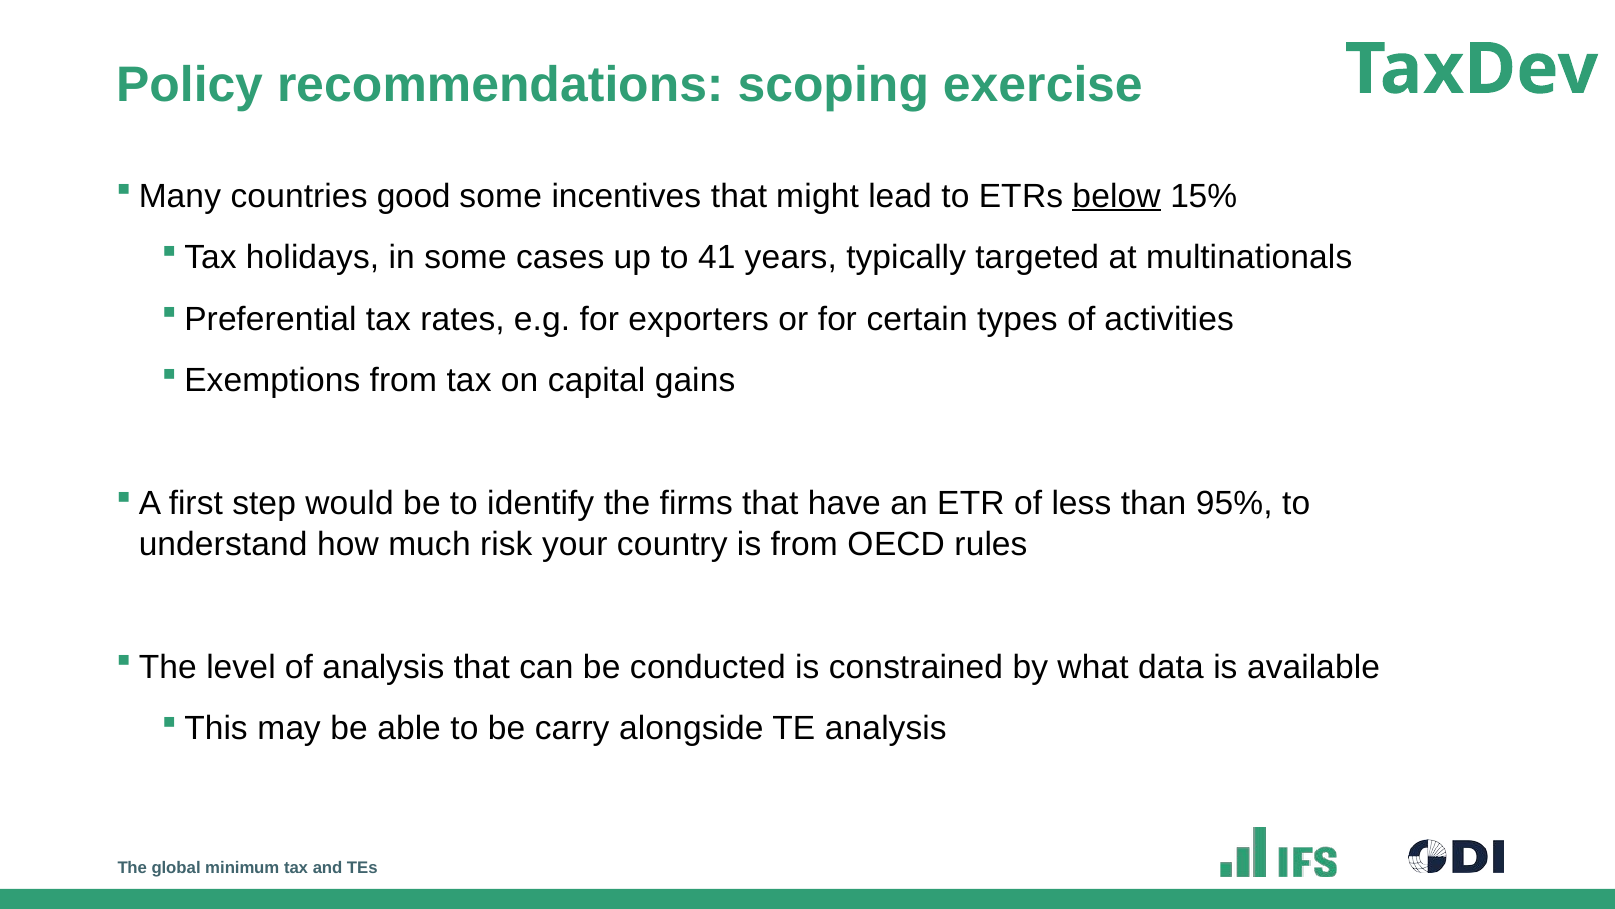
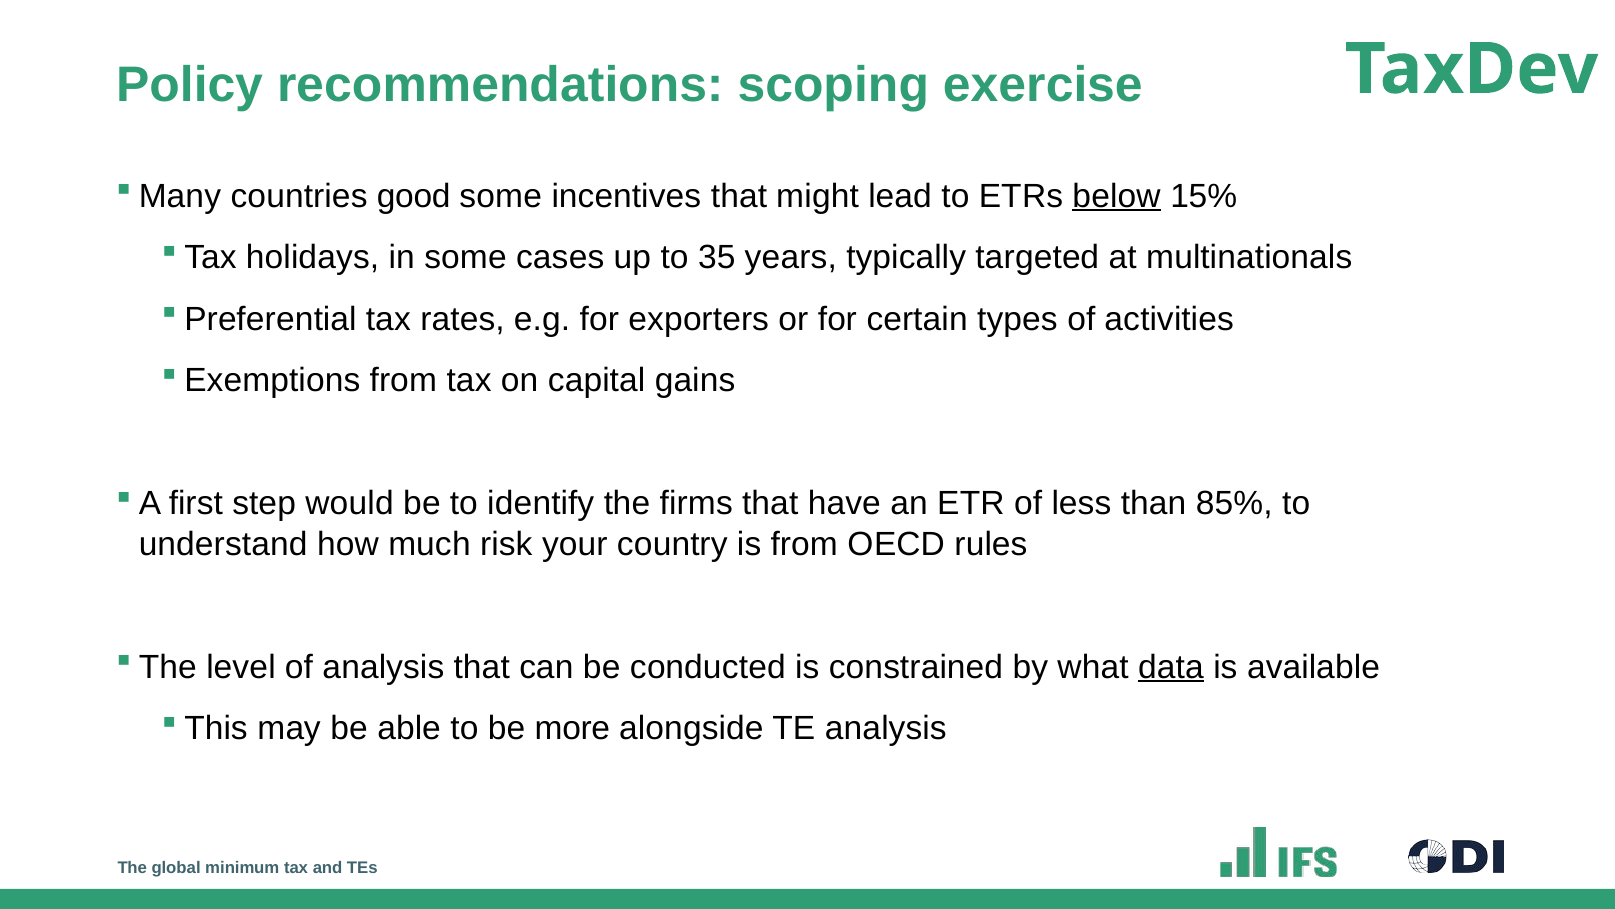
41: 41 -> 35
95%: 95% -> 85%
data underline: none -> present
carry: carry -> more
